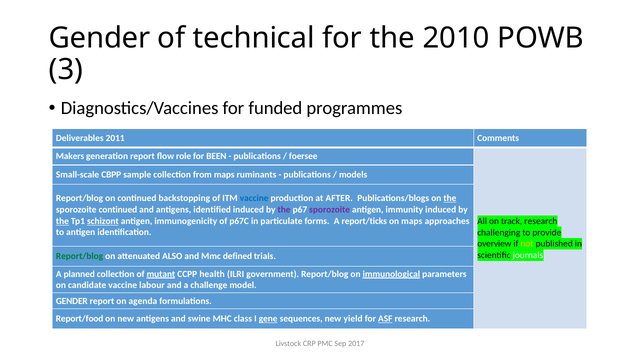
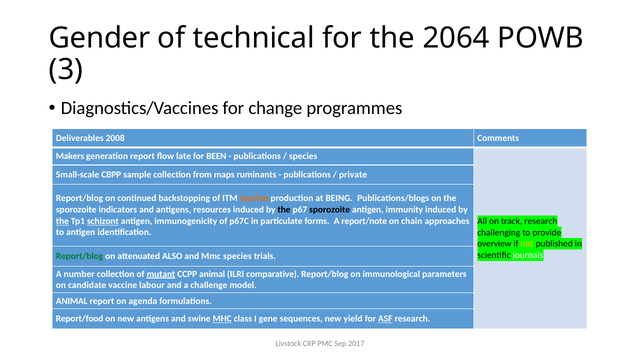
2010: 2010 -> 2064
funded: funded -> change
2011: 2011 -> 2008
role: role -> late
foersee at (303, 156): foersee -> species
models: models -> private
vaccine at (254, 198) colour: blue -> orange
AFTER: AFTER -> BEING
the at (450, 198) underline: present -> none
sporozoite continued: continued -> indicators
identified: identified -> resources
the at (284, 210) colour: purple -> black
sporozoite at (330, 210) colour: purple -> black
report/ticks: report/ticks -> report/note
on maps: maps -> chain
Mmc defined: defined -> species
planned: planned -> number
CCPP health: health -> animal
government: government -> comparative
immunological underline: present -> none
GENDER at (72, 301): GENDER -> ANIMAL
MHC underline: none -> present
gene underline: present -> none
